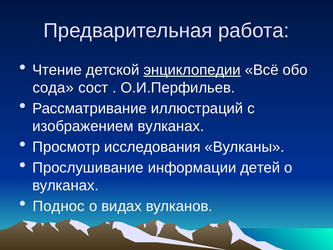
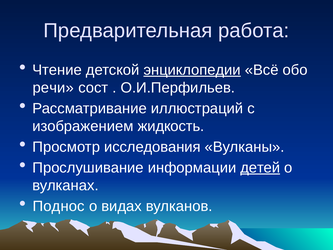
сода: сода -> речи
изображением вулканах: вулканах -> жидкость
детей underline: none -> present
